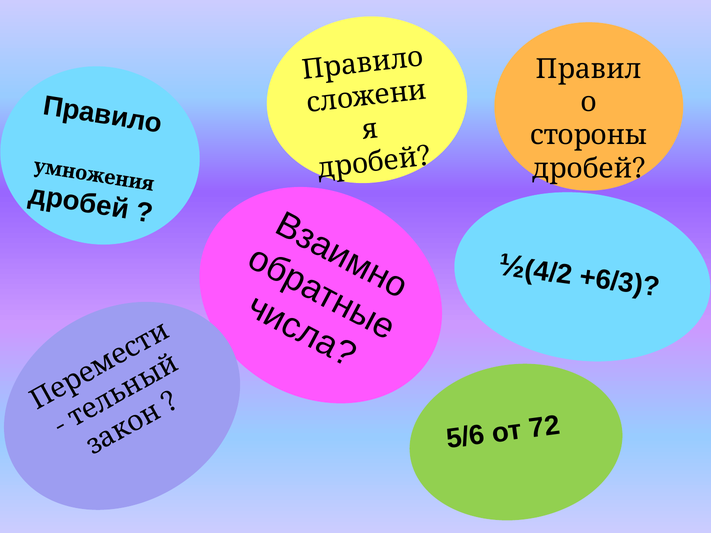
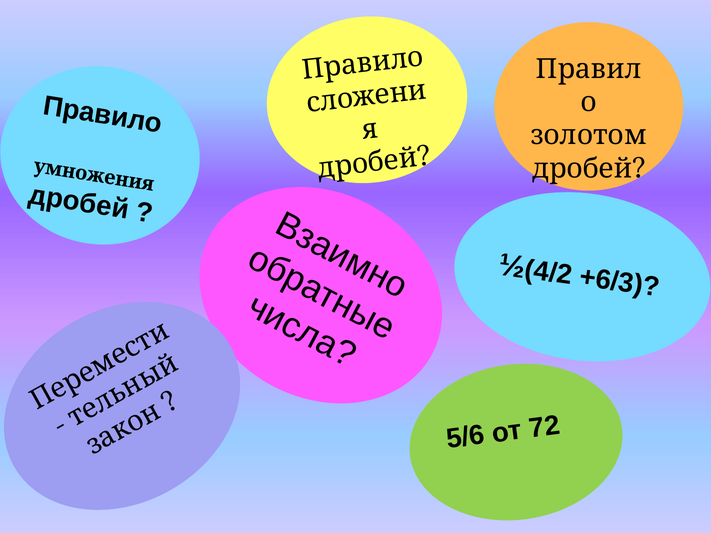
стороны: стороны -> золотом
